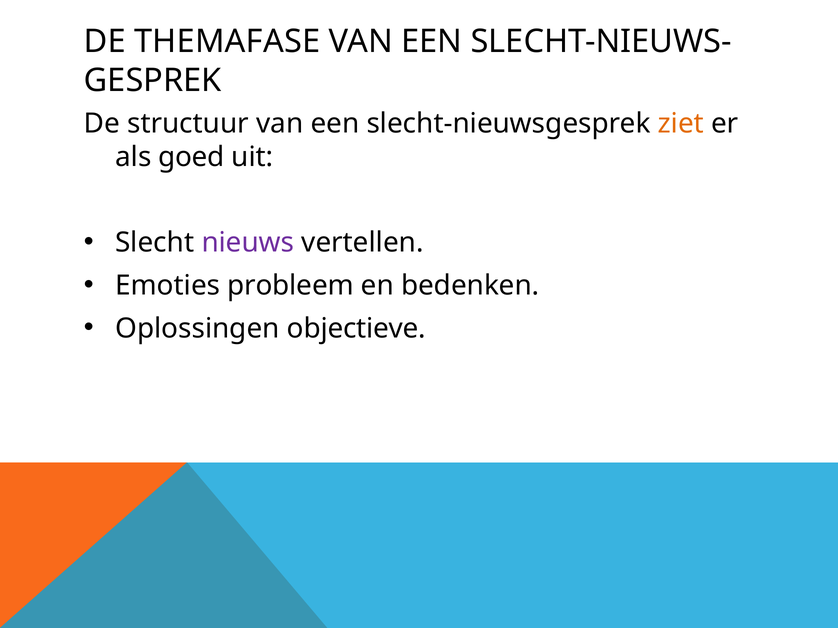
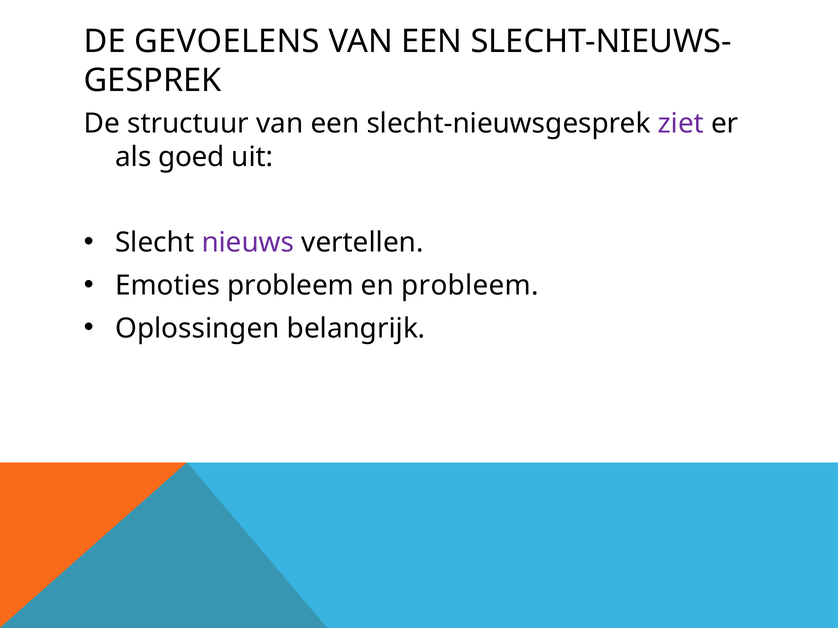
THEMAFASE: THEMAFASE -> GEVOELENS
ziet colour: orange -> purple
en bedenken: bedenken -> probleem
objectieve: objectieve -> belangrijk
